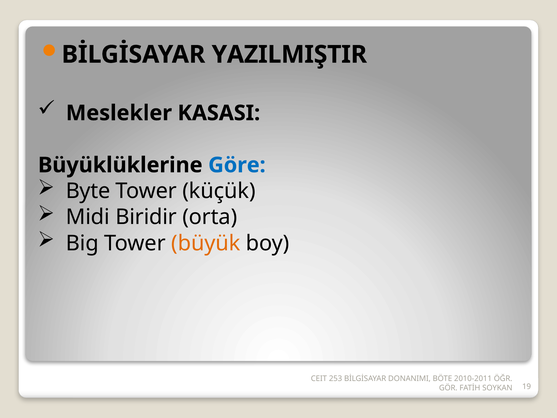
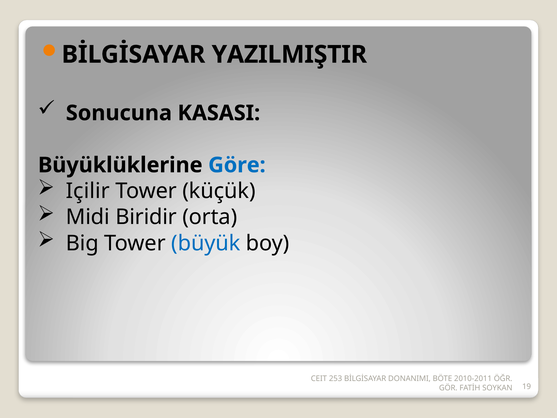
Meslekler: Meslekler -> Sonucuna
Byte: Byte -> Içilir
büyük colour: orange -> blue
